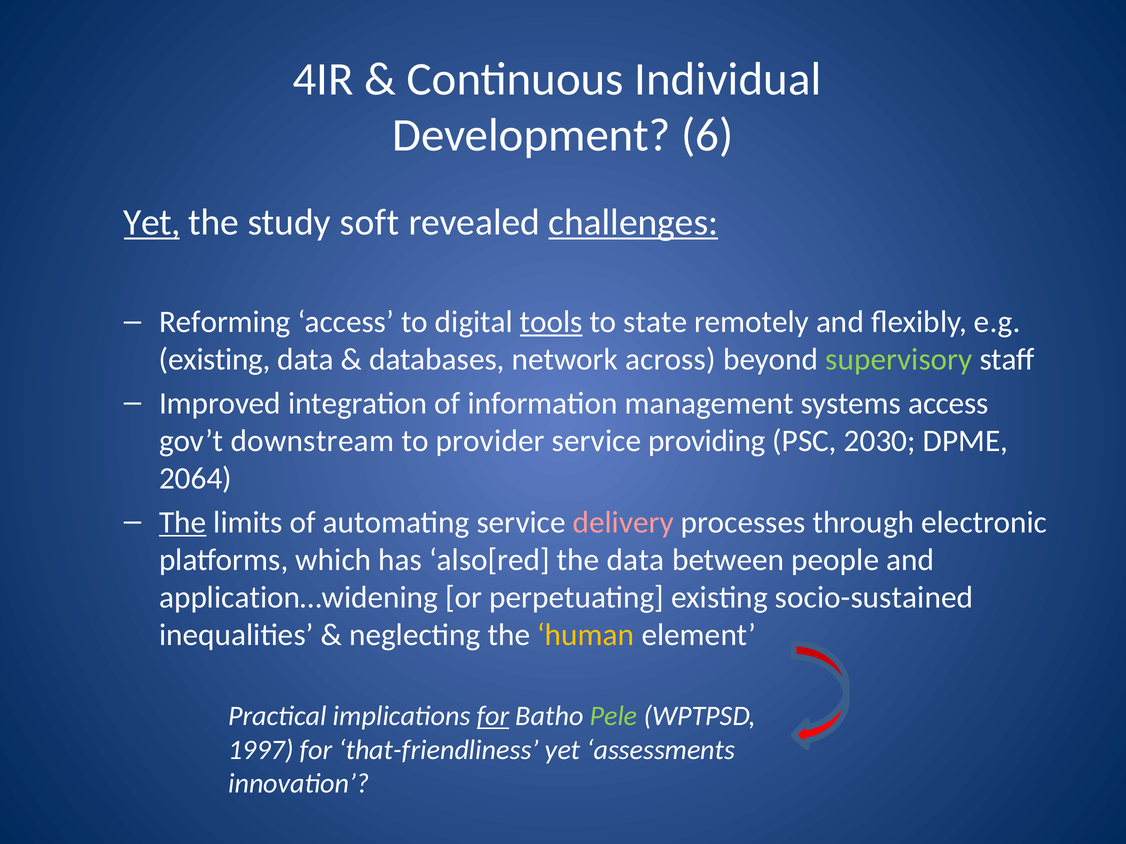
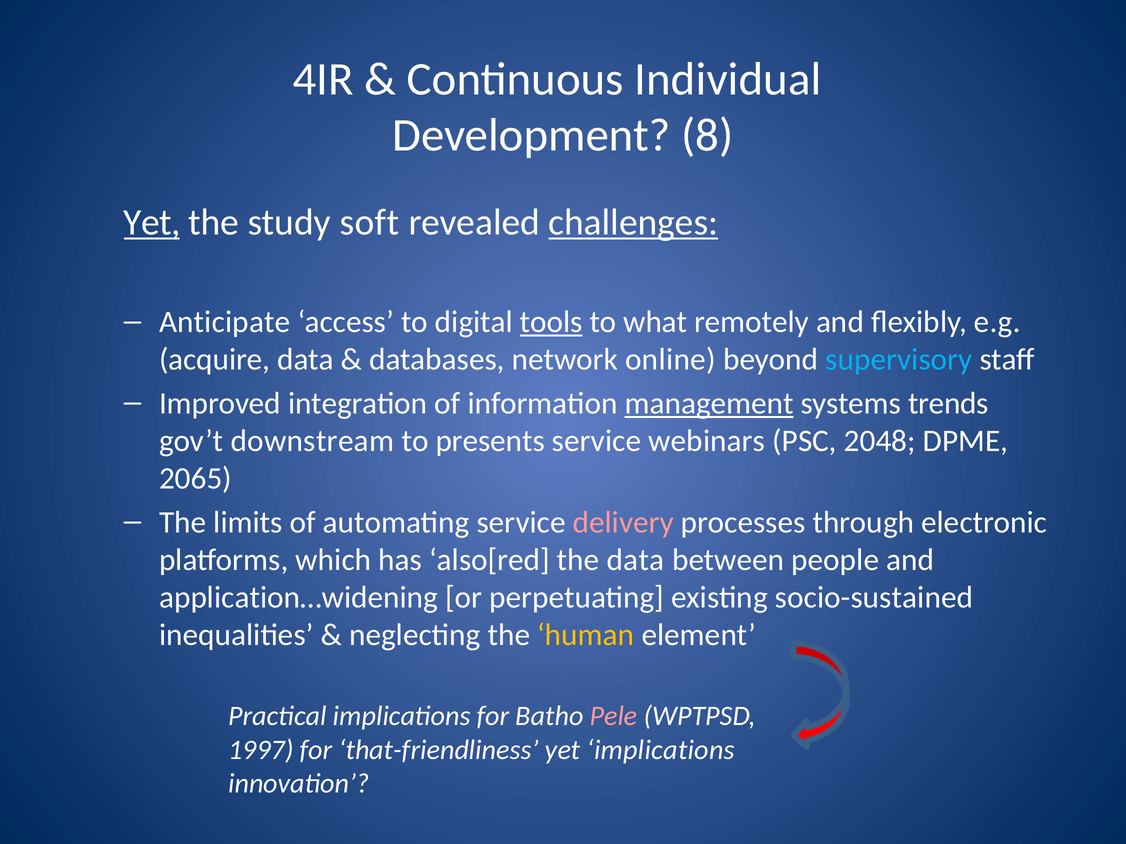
6: 6 -> 8
Reforming: Reforming -> Anticipate
state: state -> what
existing at (215, 360): existing -> acquire
across: across -> online
supervisory colour: light green -> light blue
management underline: none -> present
systems access: access -> trends
provider: provider -> presents
providing: providing -> webinars
2030: 2030 -> 2048
2064: 2064 -> 2065
The at (183, 523) underline: present -> none
for at (493, 717) underline: present -> none
Pele colour: light green -> pink
yet assessments: assessments -> implications
